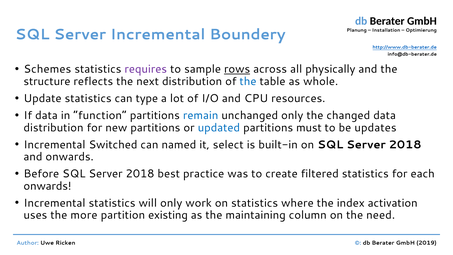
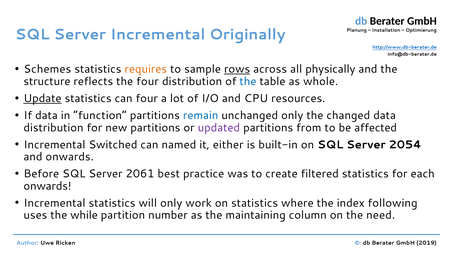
Boundery: Boundery -> Originally
requires colour: purple -> orange
the next: next -> four
Update underline: none -> present
can type: type -> four
updated colour: blue -> purple
must: must -> from
updates: updates -> affected
select: select -> either
on SQL Server 2018: 2018 -> 2054
Before SQL Server 2018: 2018 -> 2061
activation: activation -> following
more: more -> while
existing: existing -> number
